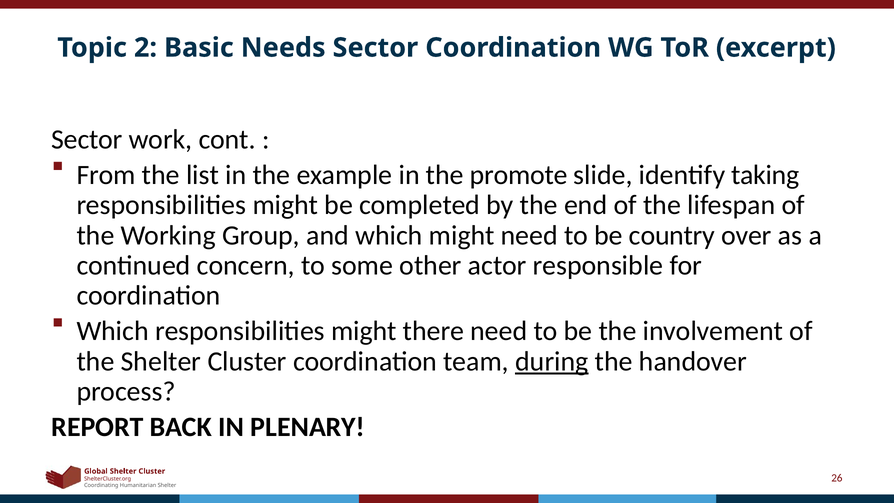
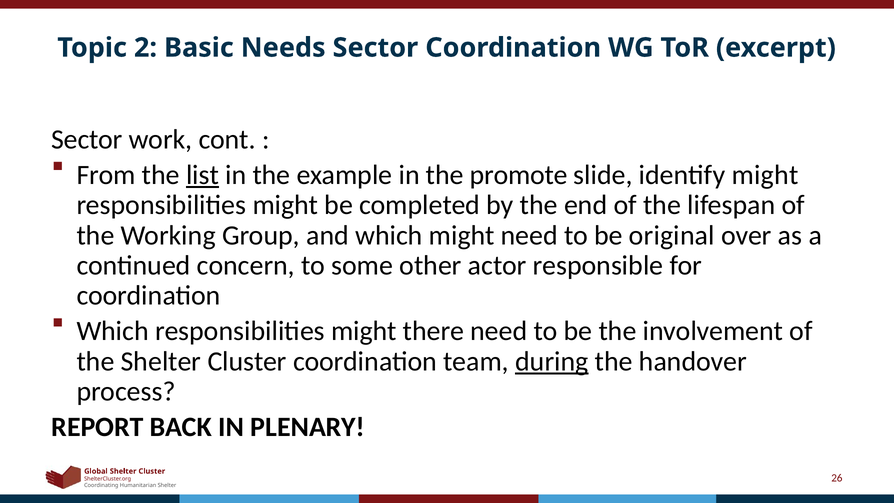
list underline: none -> present
identify taking: taking -> might
country: country -> original
